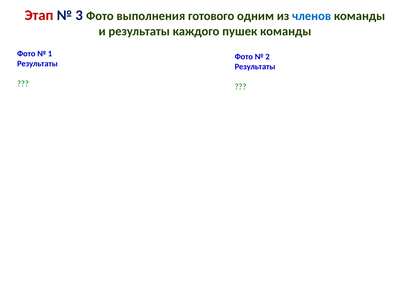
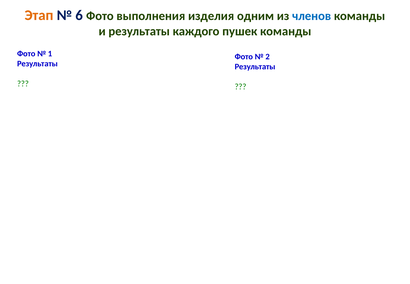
Этап colour: red -> orange
3: 3 -> 6
готового: готового -> изделия
